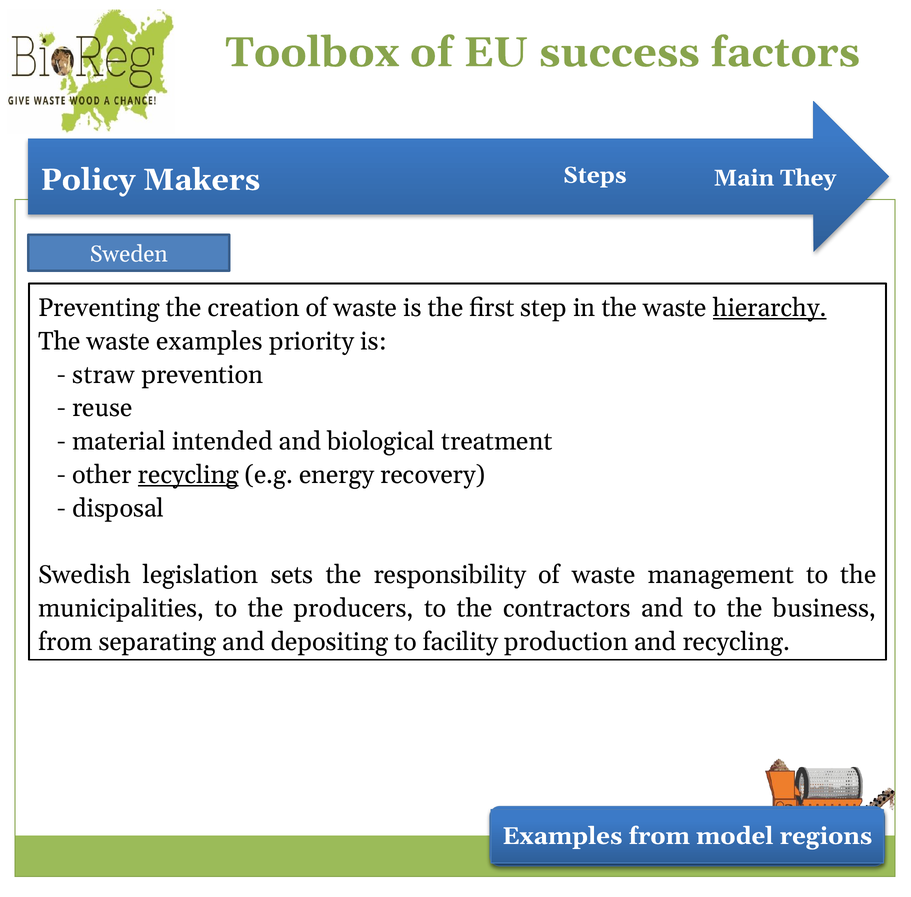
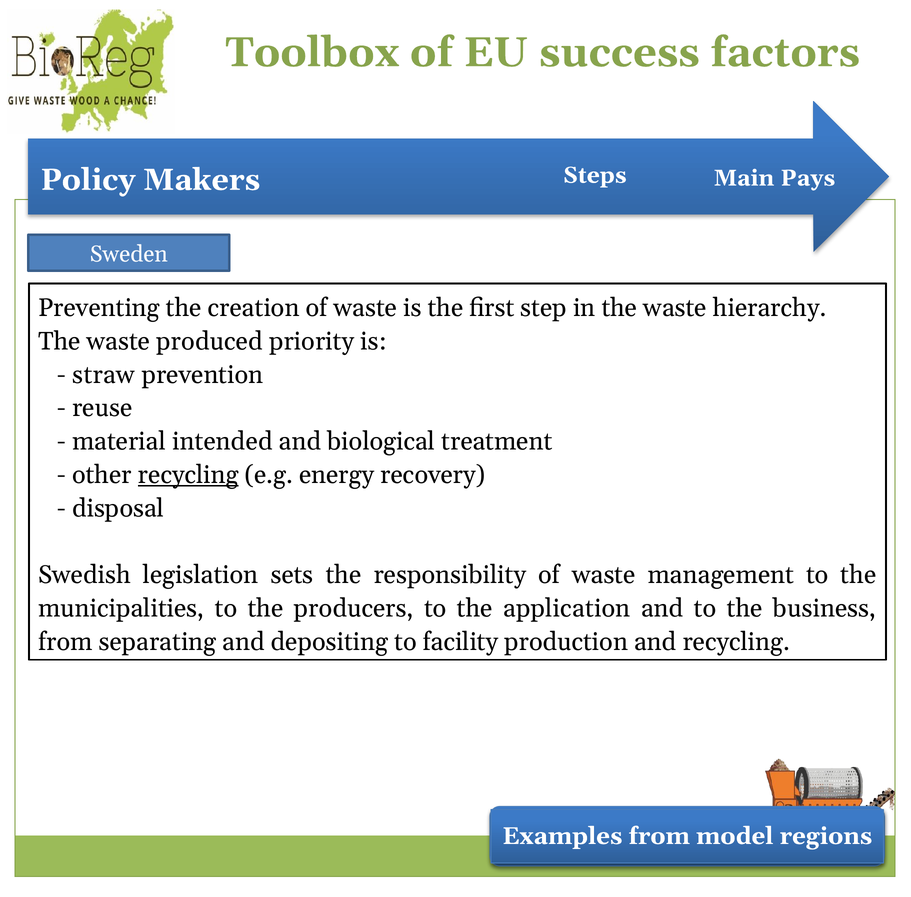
They: They -> Pays
hierarchy underline: present -> none
waste examples: examples -> produced
contractors: contractors -> application
